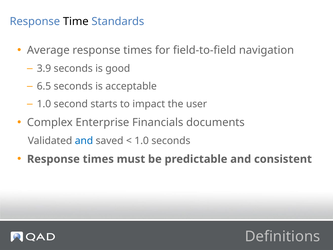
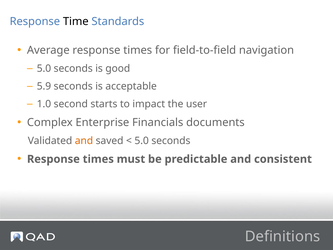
3.9 at (44, 68): 3.9 -> 5.0
6.5: 6.5 -> 5.9
and at (84, 141) colour: blue -> orange
1.0 at (142, 141): 1.0 -> 5.0
